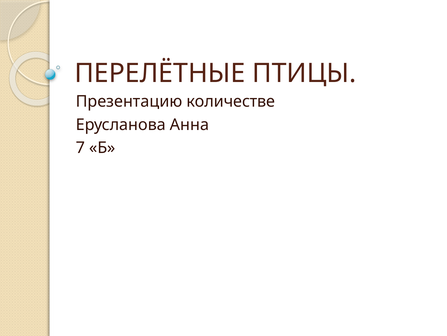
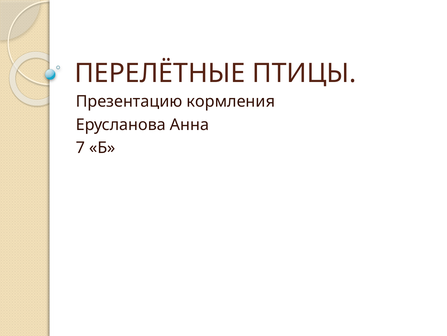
количестве: количестве -> кормления
